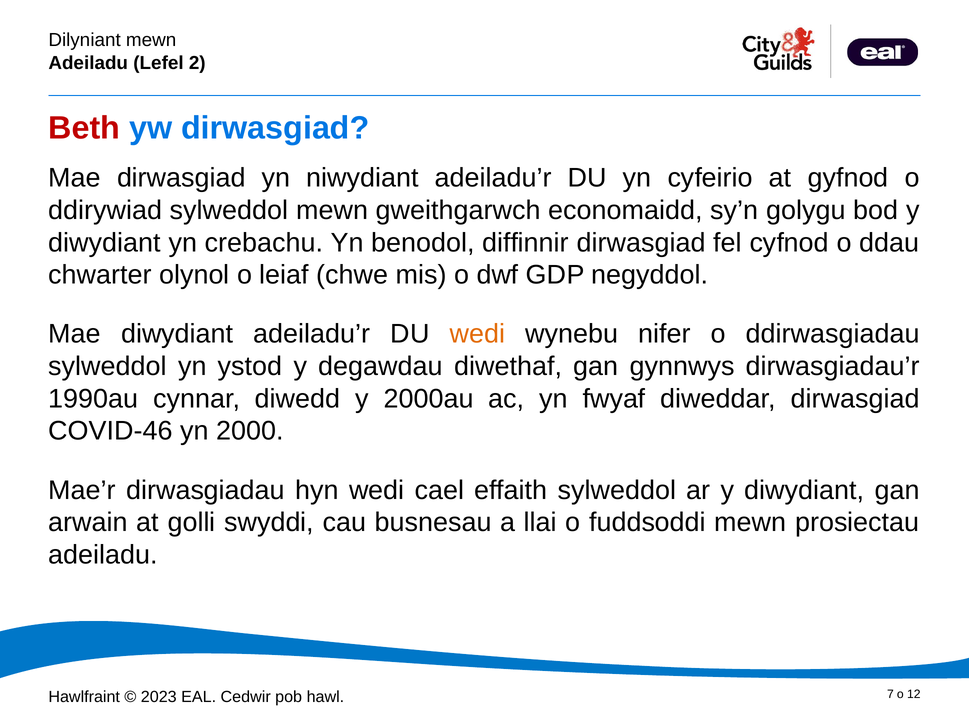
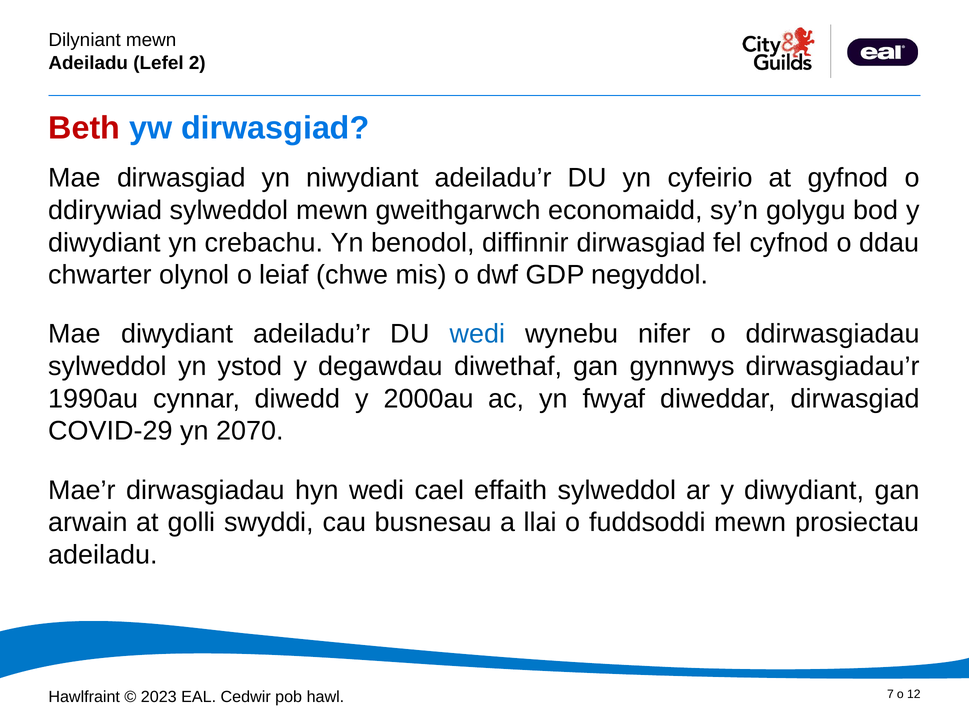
wedi at (477, 334) colour: orange -> blue
COVID-46: COVID-46 -> COVID-29
2000: 2000 -> 2070
